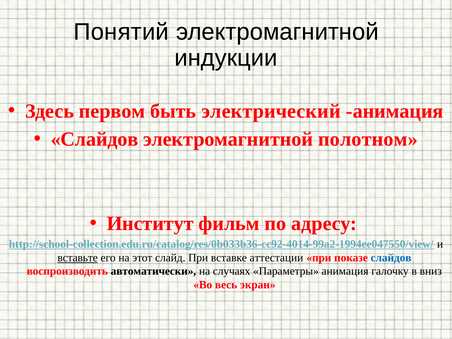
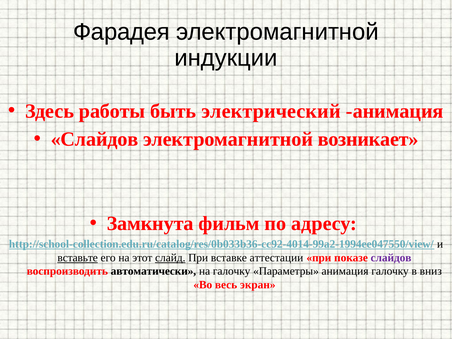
Понятий: Понятий -> Фарадея
первом: первом -> работы
полотном: полотном -> возникает
Институт: Институт -> Замкнута
слайд underline: none -> present
слайдов at (391, 258) colour: blue -> purple
на случаях: случаях -> галочку
